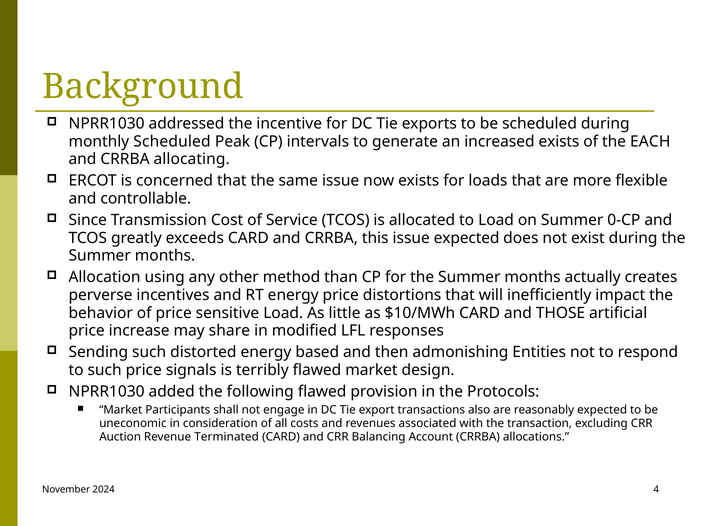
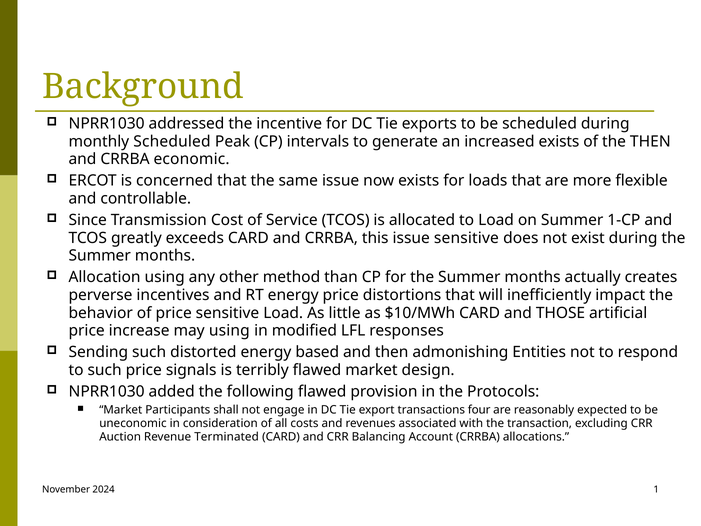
the EACH: EACH -> THEN
allocating: allocating -> economic
0-CP: 0-CP -> 1-CP
issue expected: expected -> sensitive
may share: share -> using
also: also -> four
4: 4 -> 1
